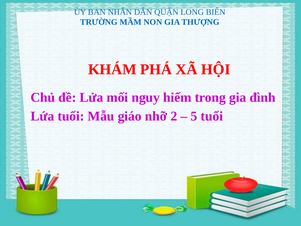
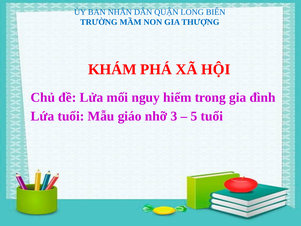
2: 2 -> 3
